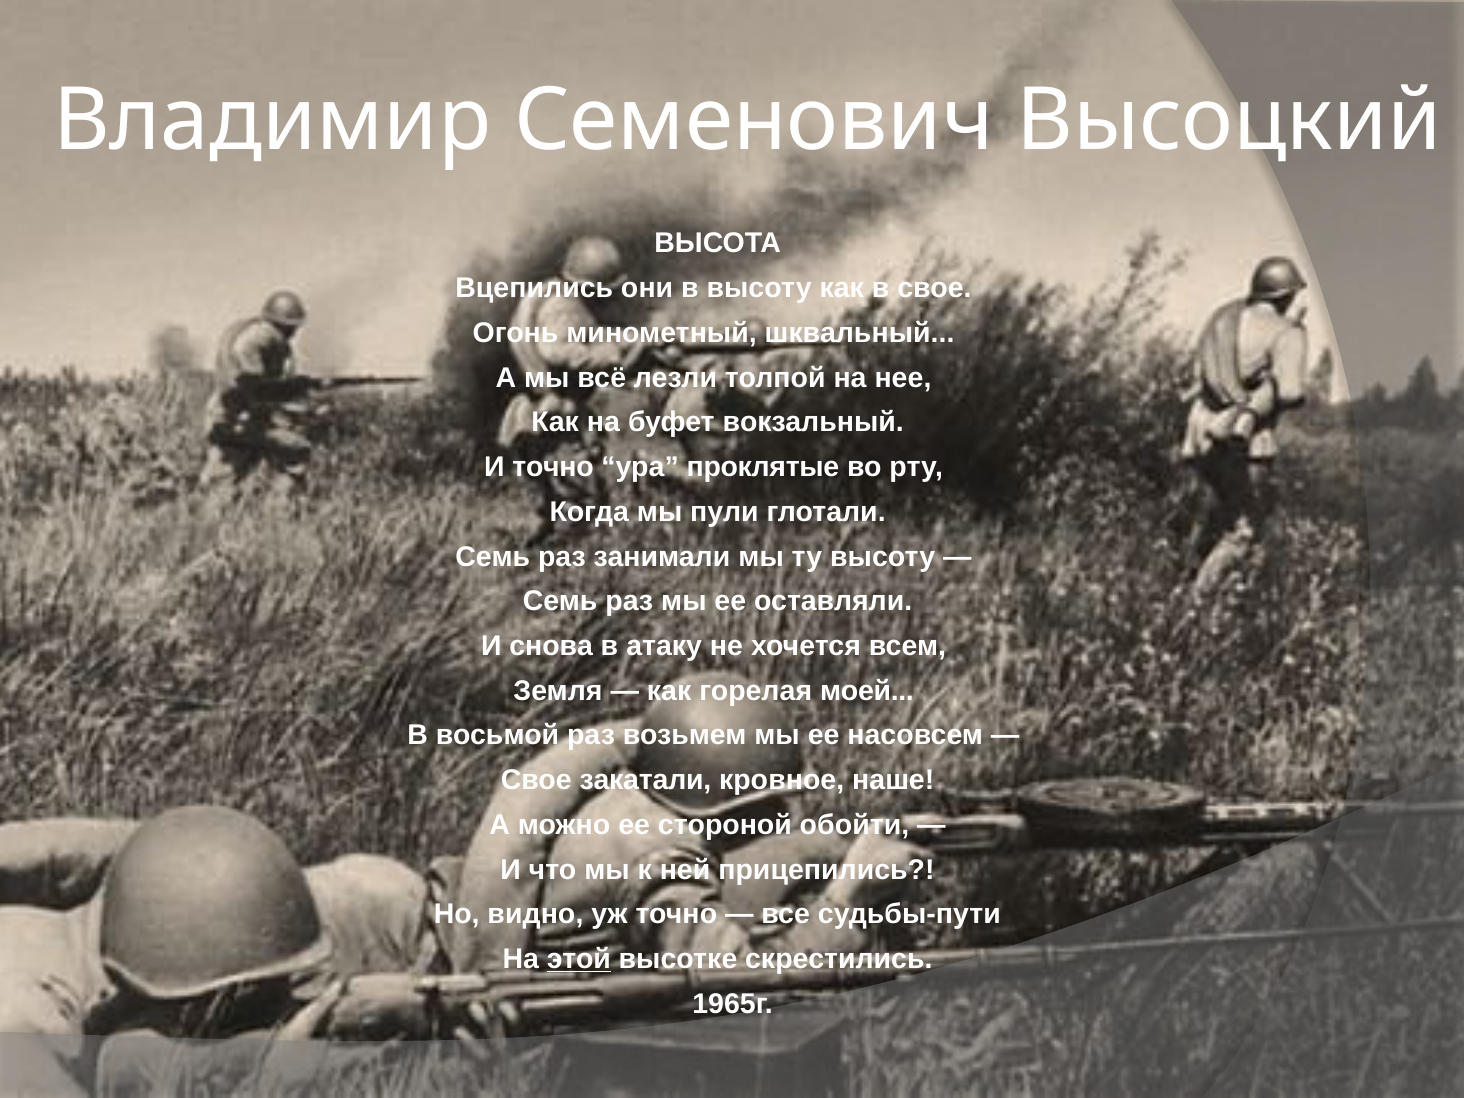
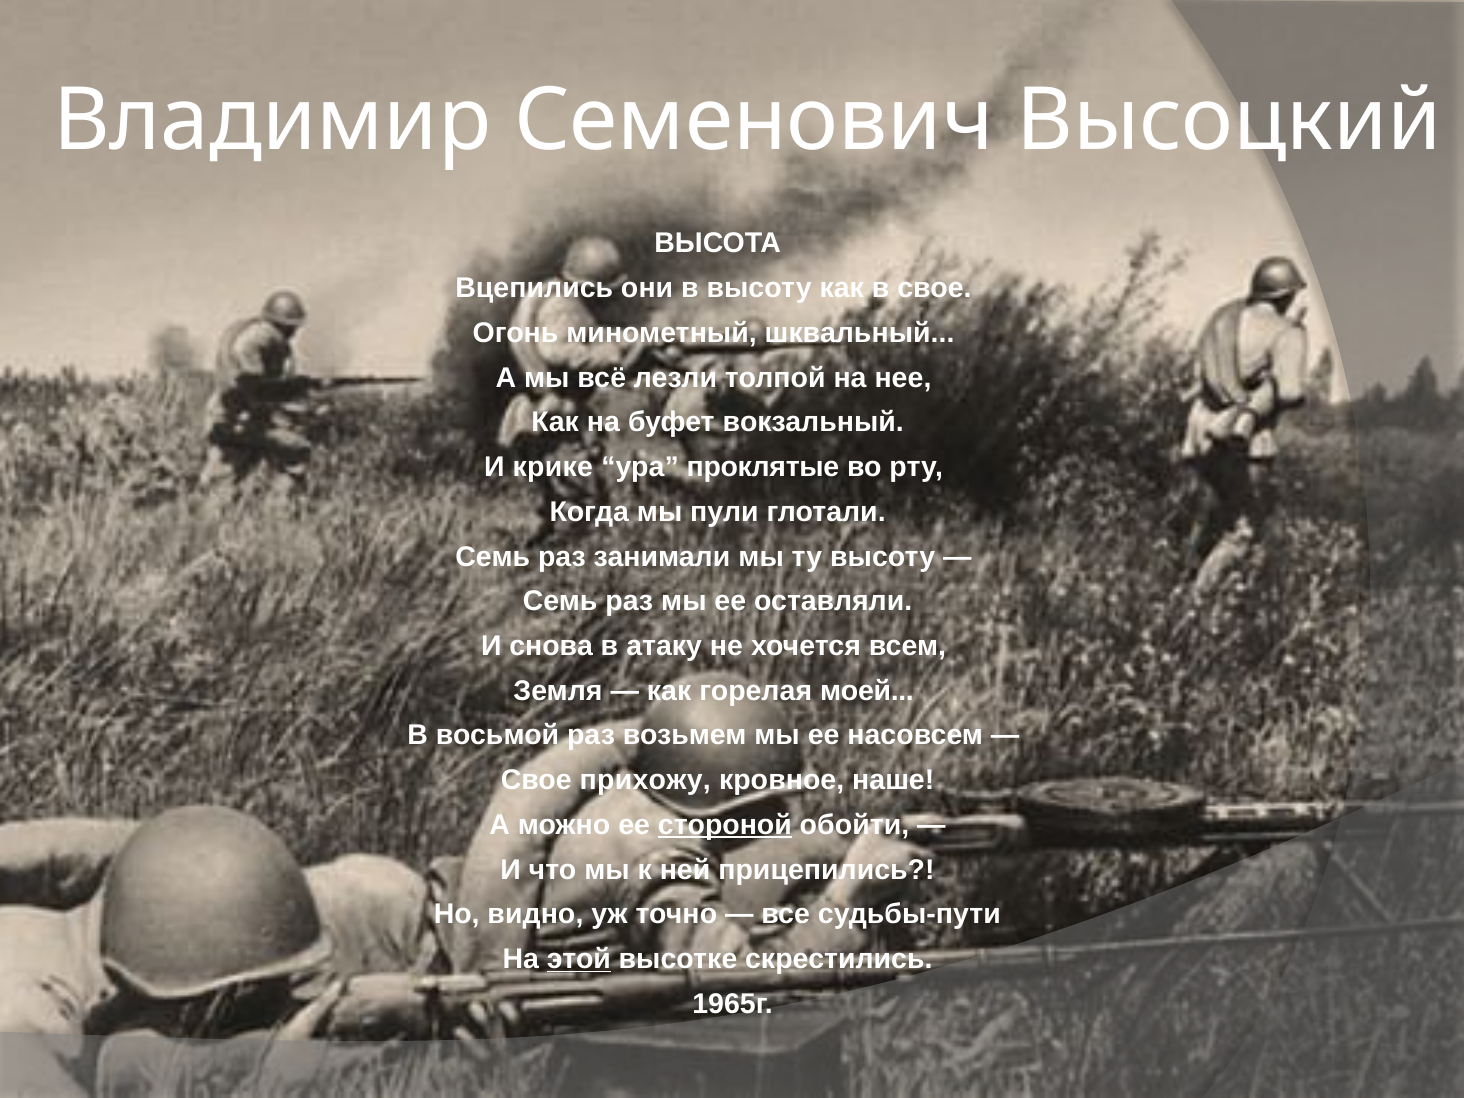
И точно: точно -> крике
закатали: закатали -> прихожу
стороной underline: none -> present
